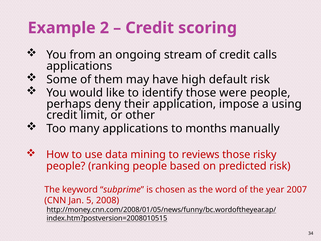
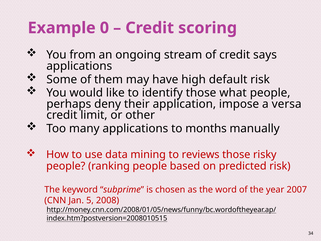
2: 2 -> 0
calls: calls -> says
were: were -> what
using: using -> versa
